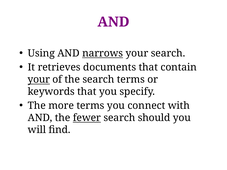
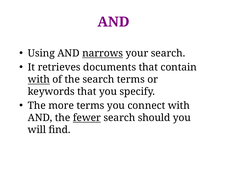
your at (39, 80): your -> with
